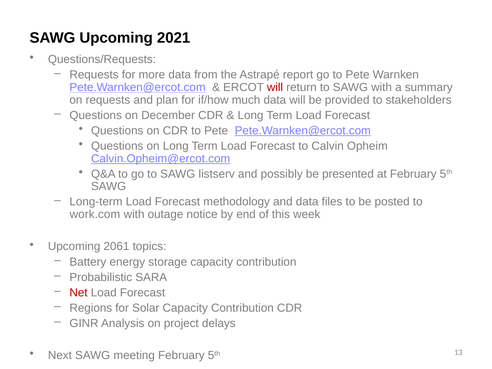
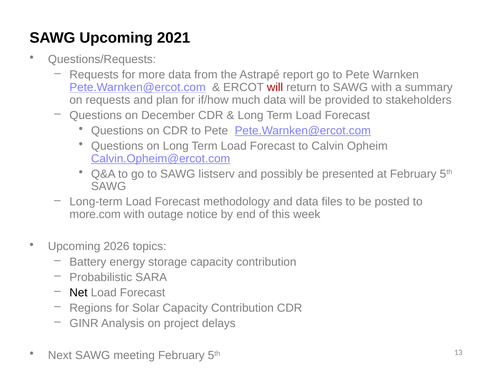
work.com: work.com -> more.com
2061: 2061 -> 2026
Net colour: red -> black
